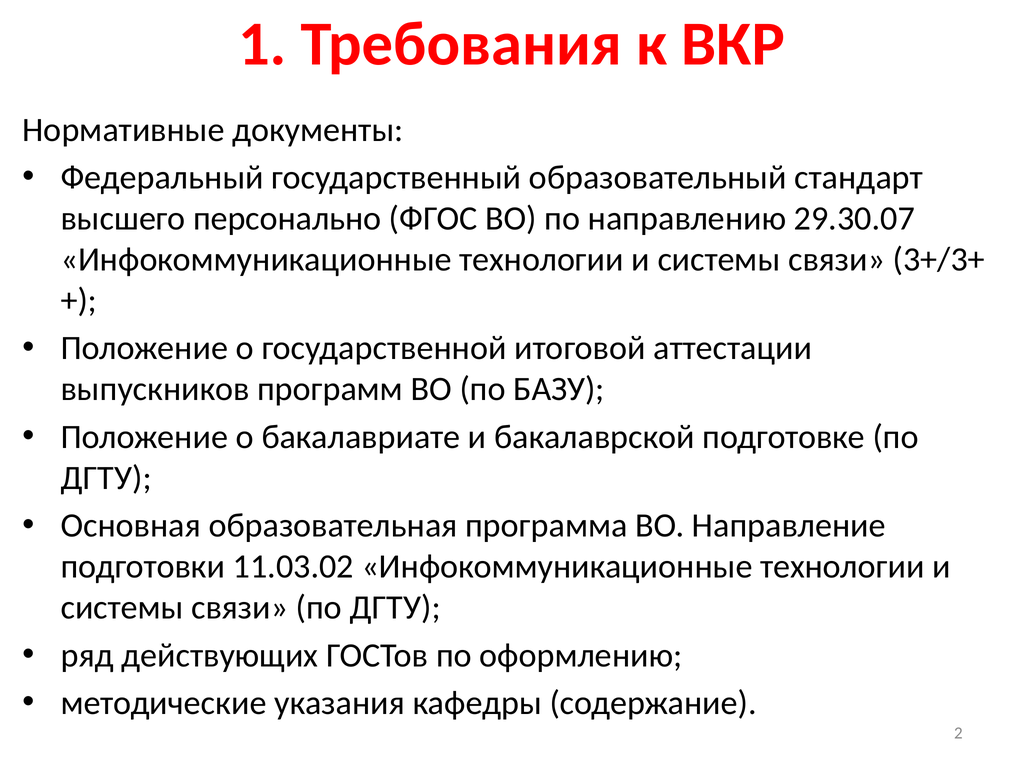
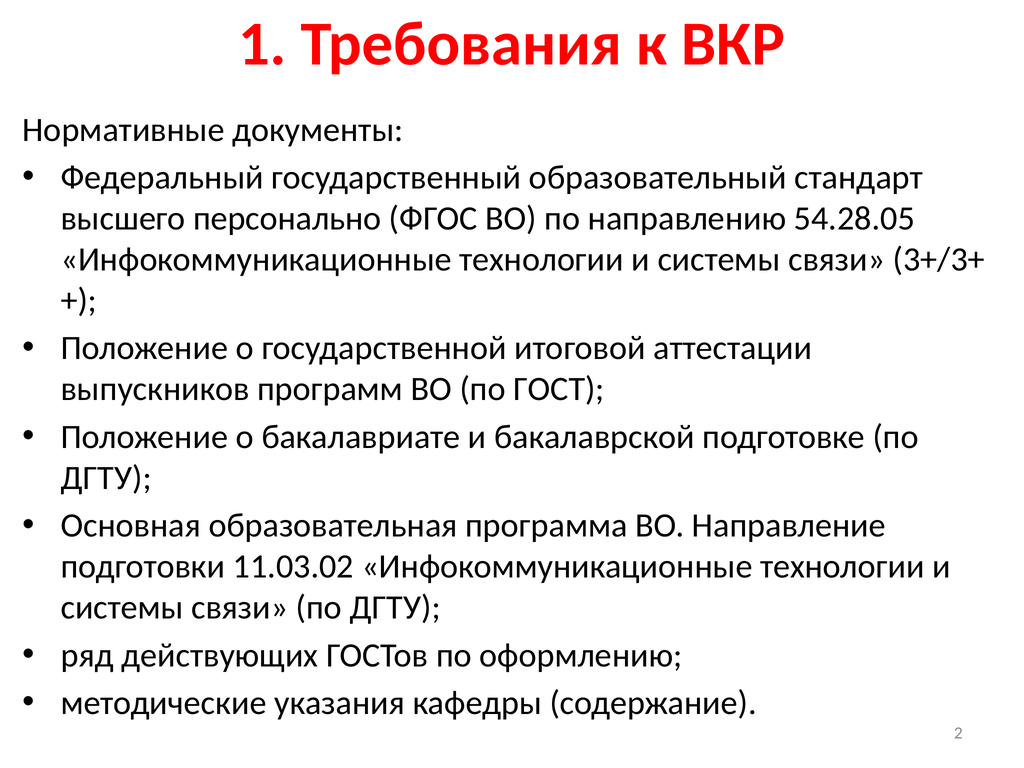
29.30.07: 29.30.07 -> 54.28.05
БАЗУ: БАЗУ -> ГОСТ
